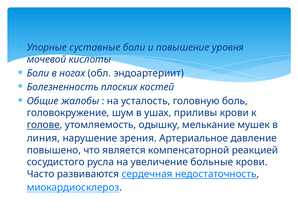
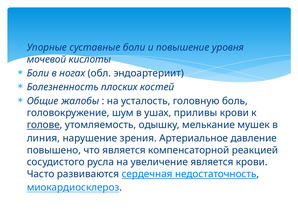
увеличение больные: больные -> является
